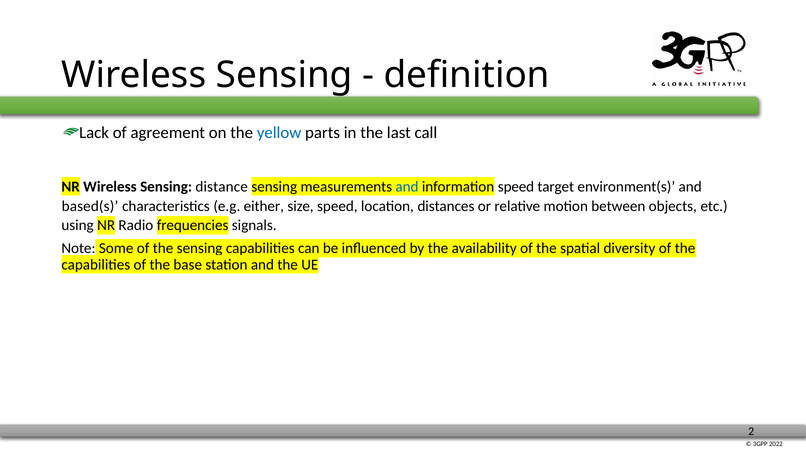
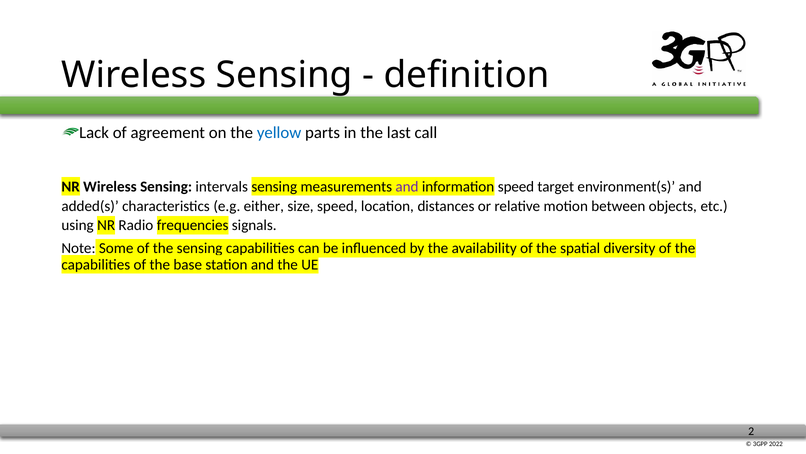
distance: distance -> intervals
and at (407, 186) colour: blue -> purple
based(s: based(s -> added(s
